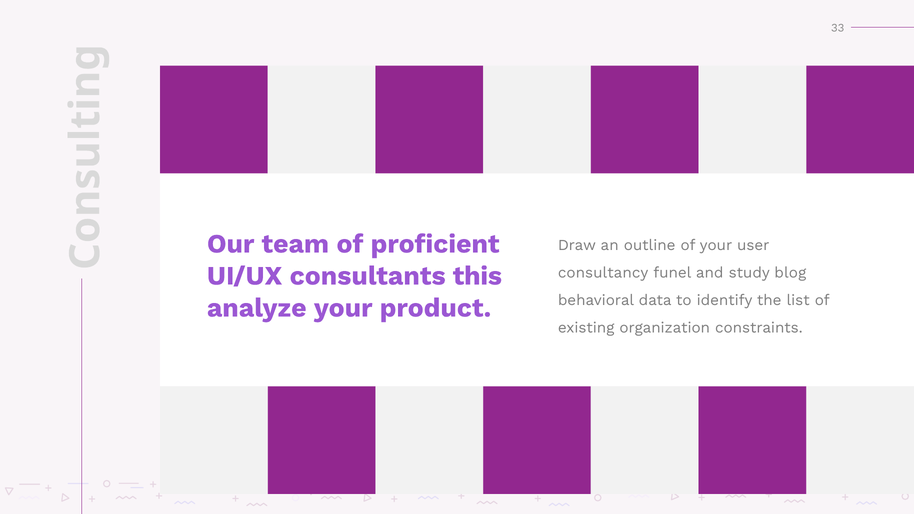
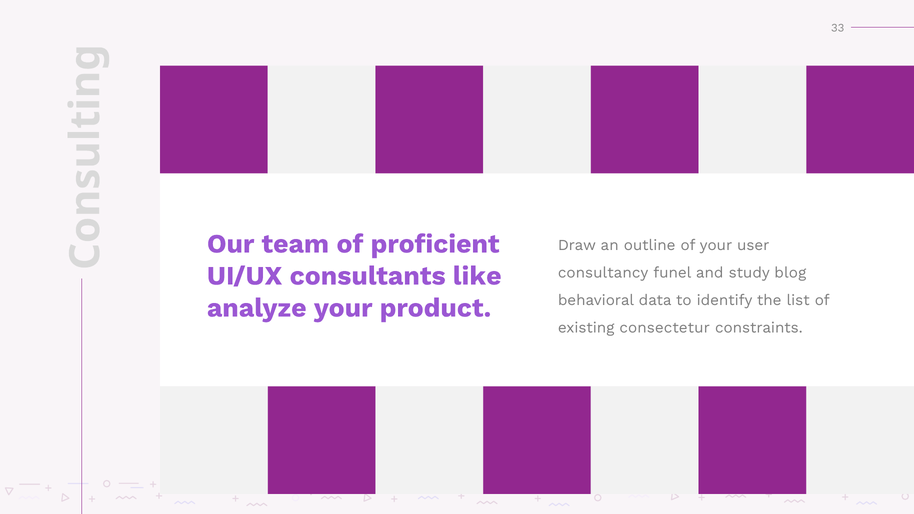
this: this -> like
organization: organization -> consectetur
